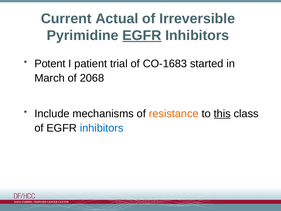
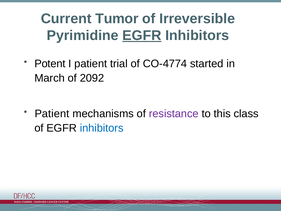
Actual: Actual -> Tumor
CO-1683: CO-1683 -> CO-4774
2068: 2068 -> 2092
Include at (52, 113): Include -> Patient
resistance colour: orange -> purple
this underline: present -> none
